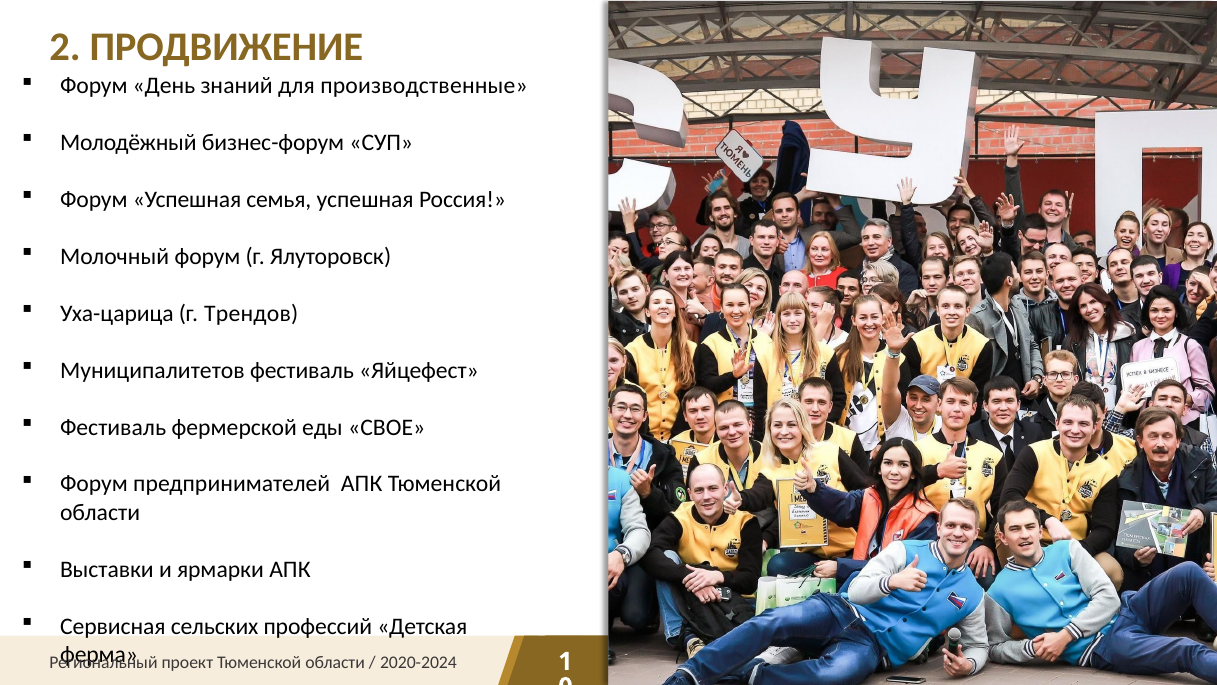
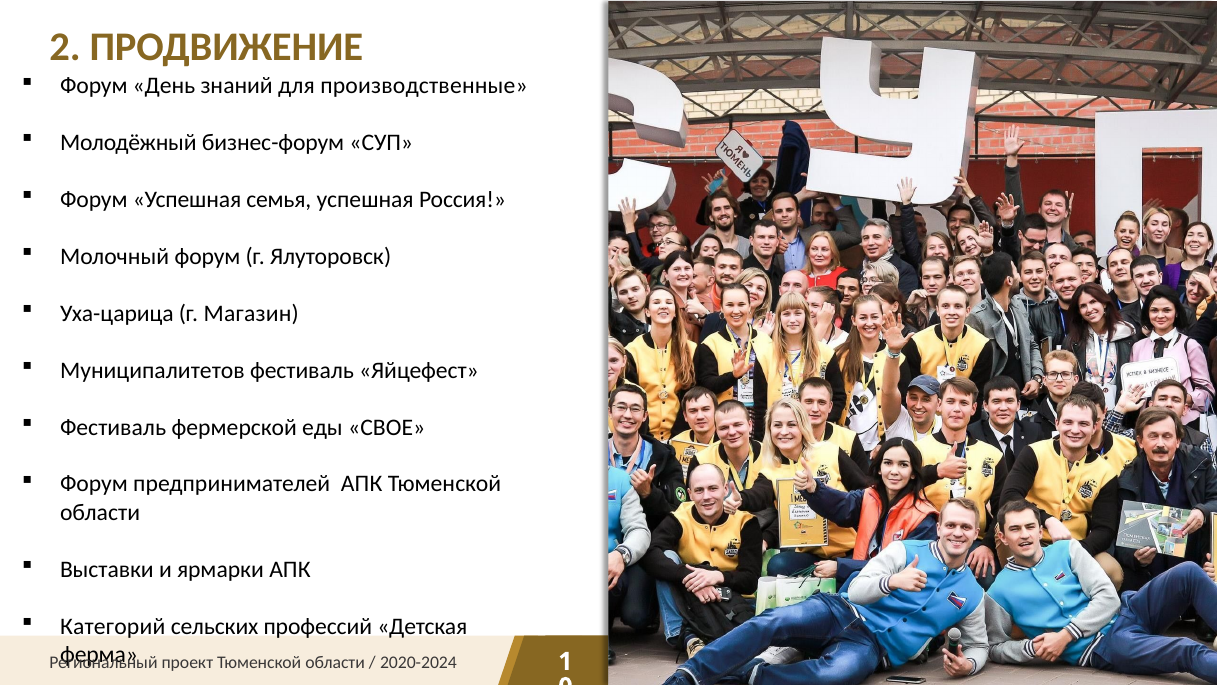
Трендов: Трендов -> Магазин
Сервисная: Сервисная -> Категорий
